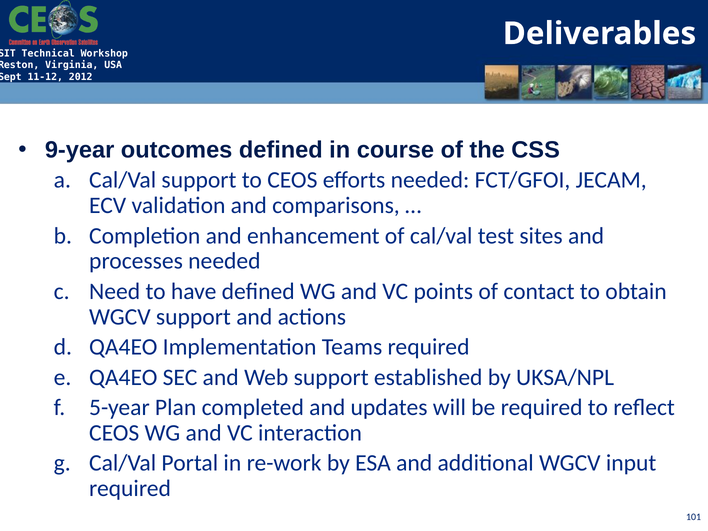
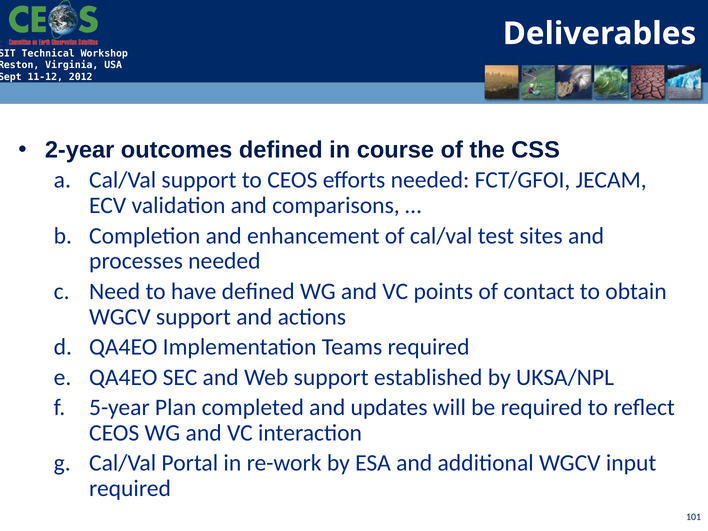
9-year: 9-year -> 2-year
